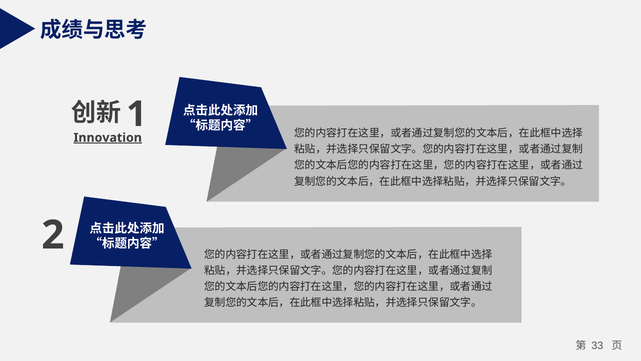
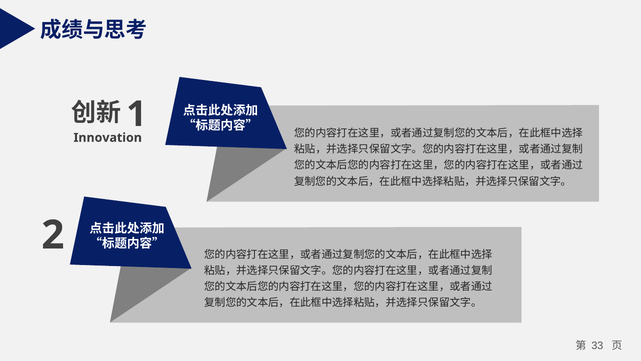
Innovation underline: present -> none
